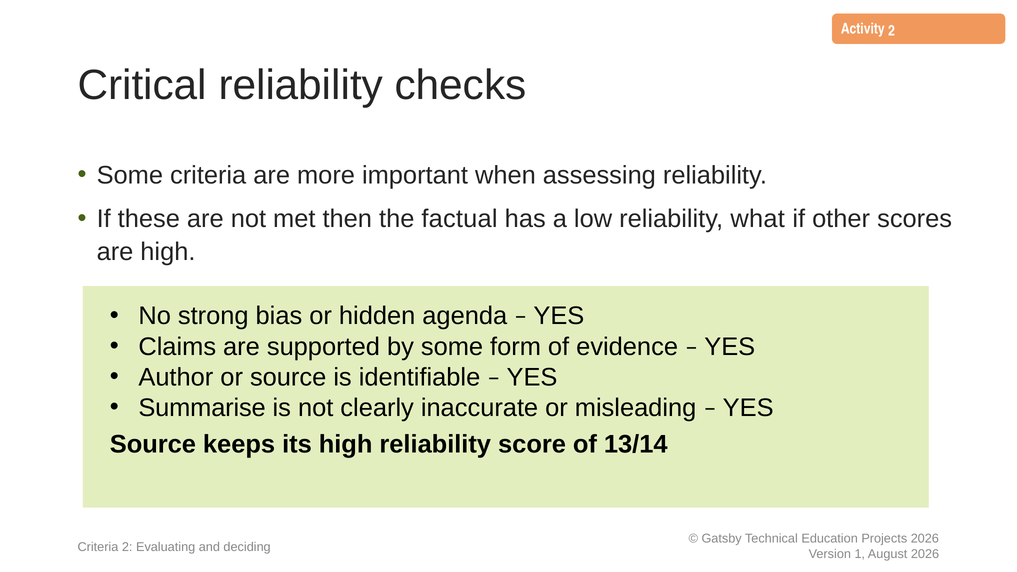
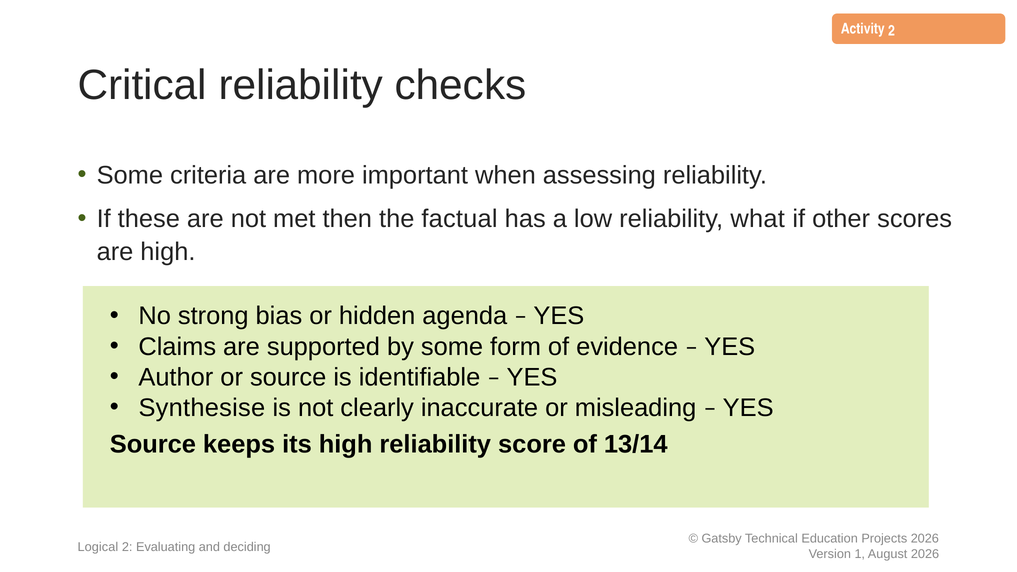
Summarise: Summarise -> Synthesise
Criteria at (98, 547): Criteria -> Logical
